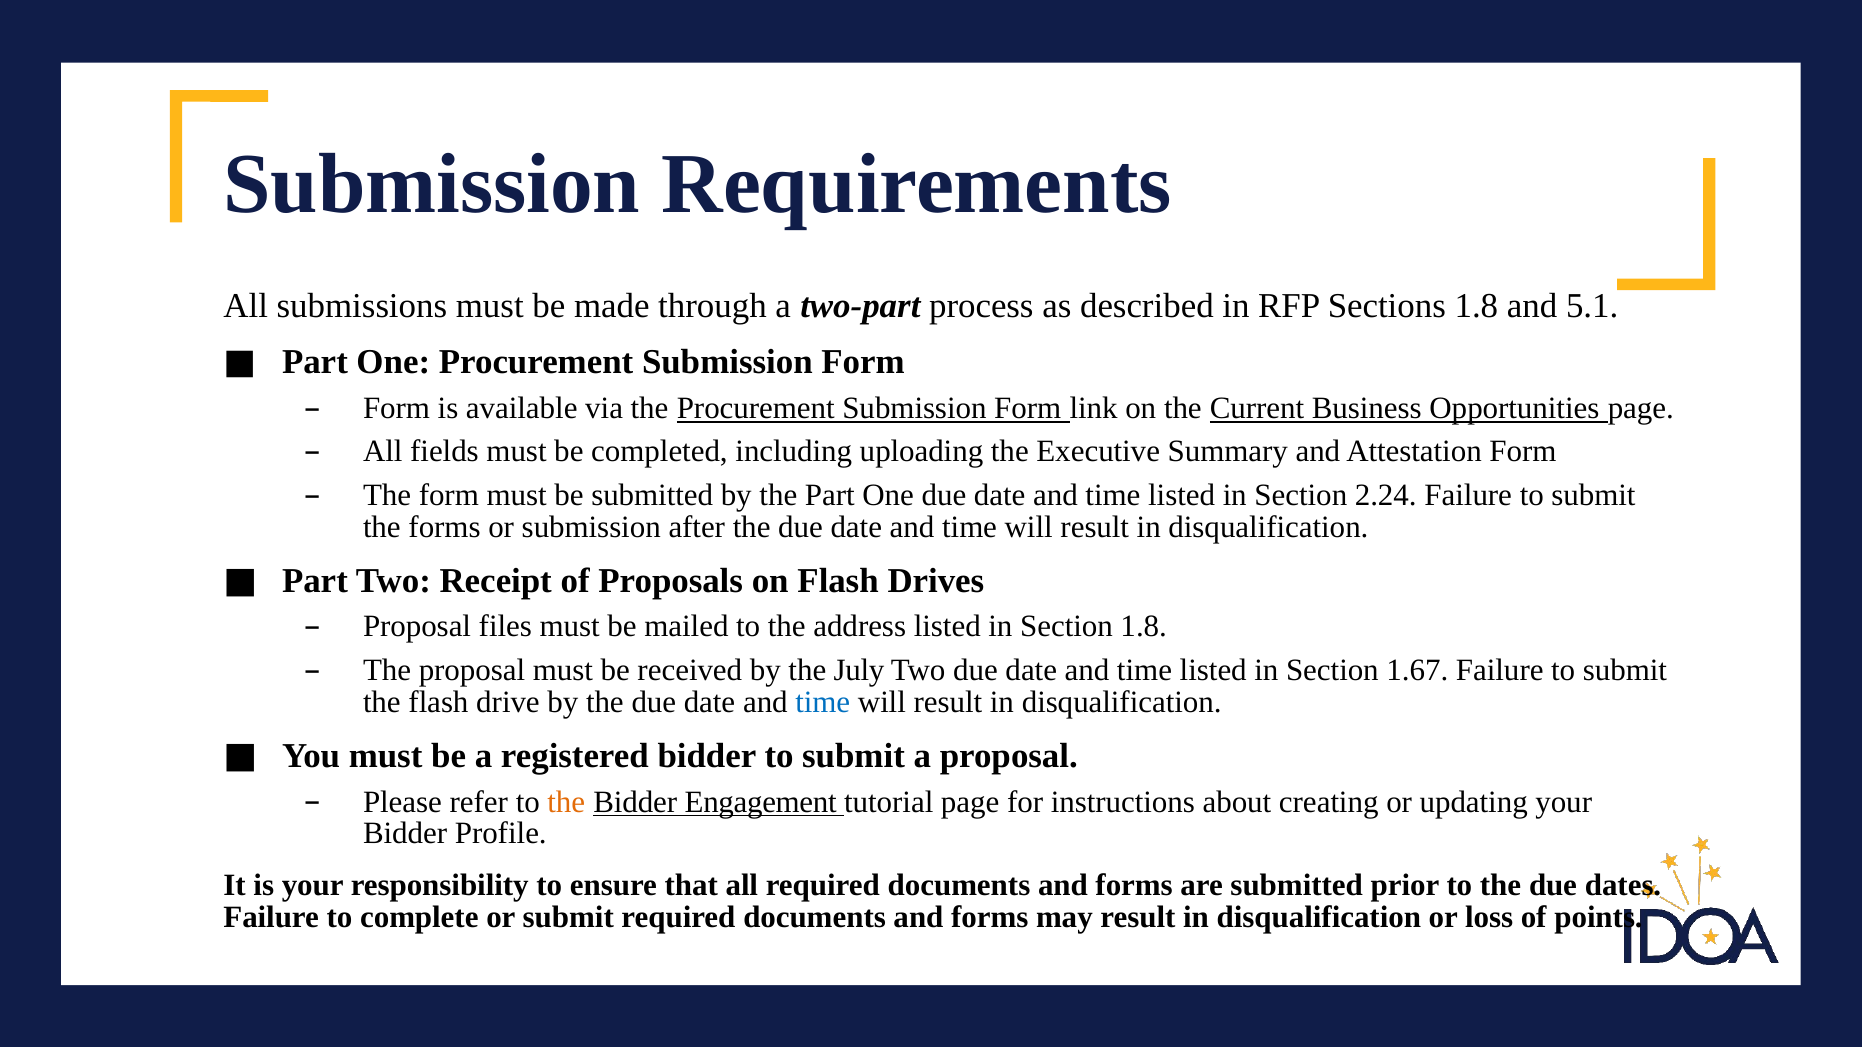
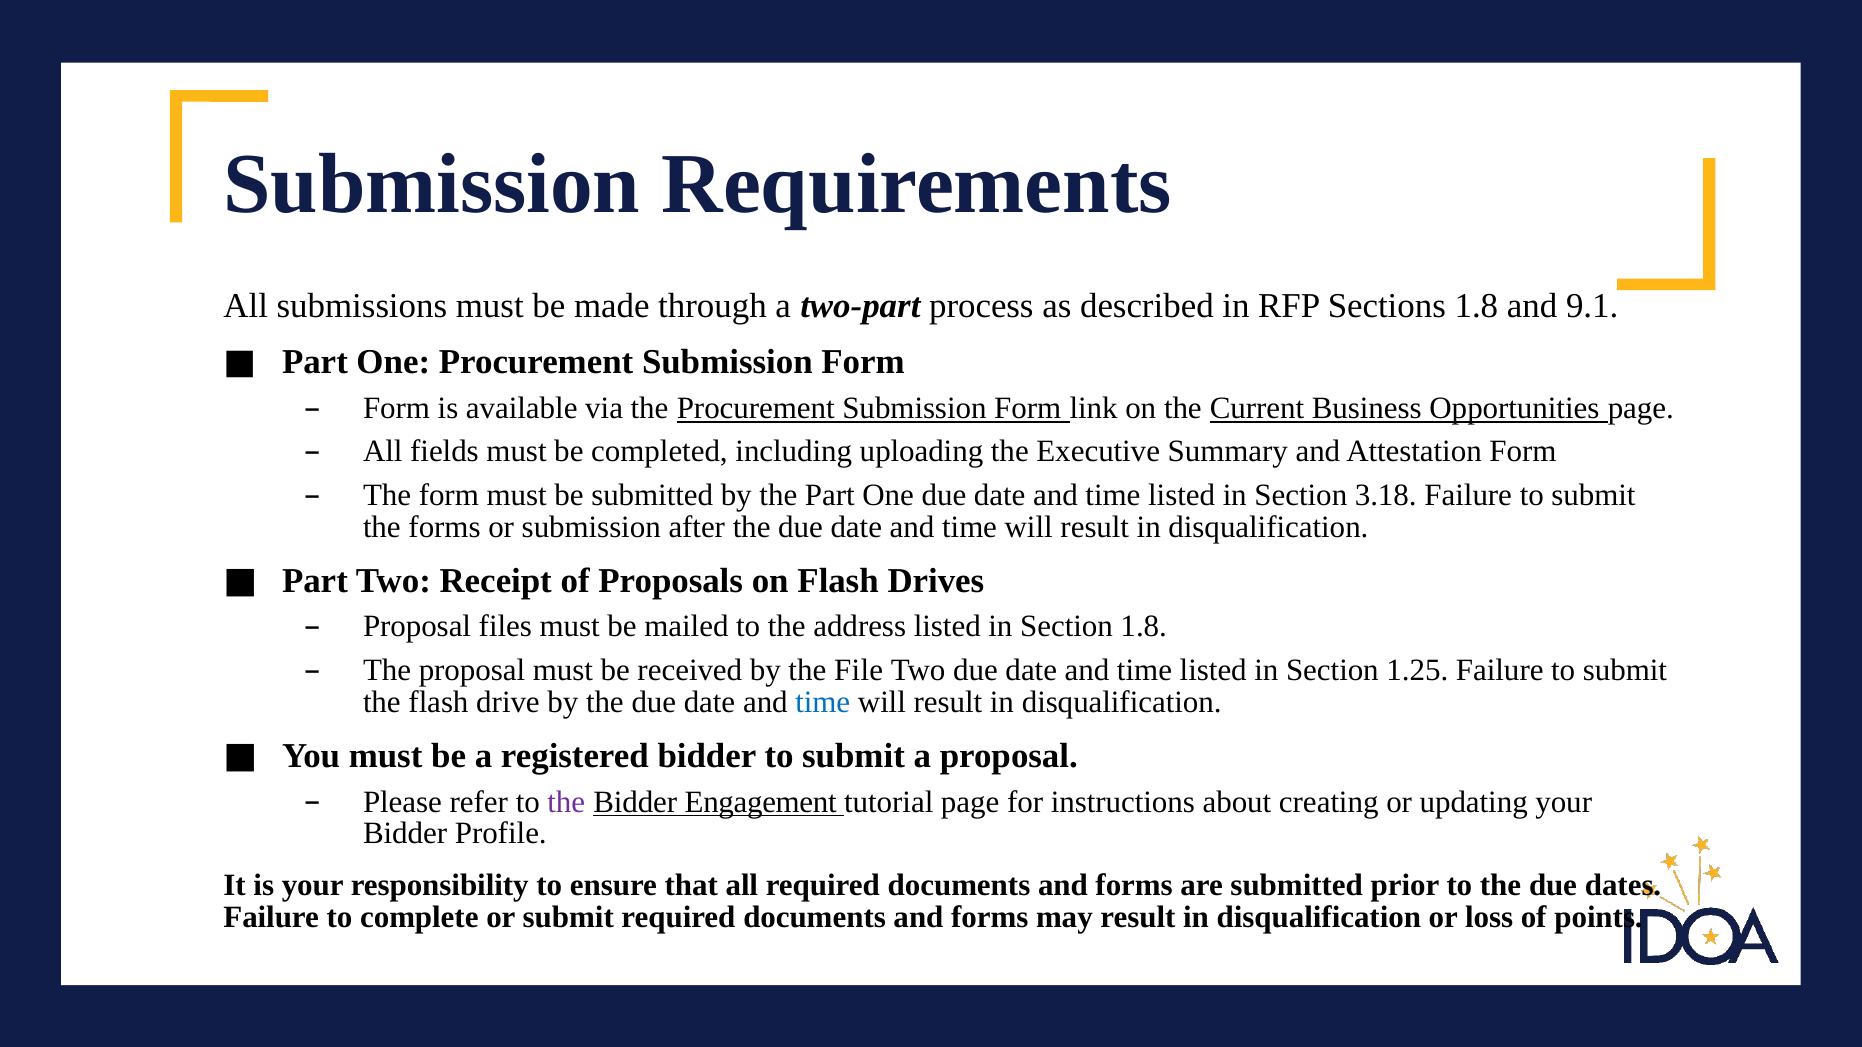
5.1: 5.1 -> 9.1
2.24: 2.24 -> 3.18
July: July -> File
1.67: 1.67 -> 1.25
the at (566, 802) colour: orange -> purple
